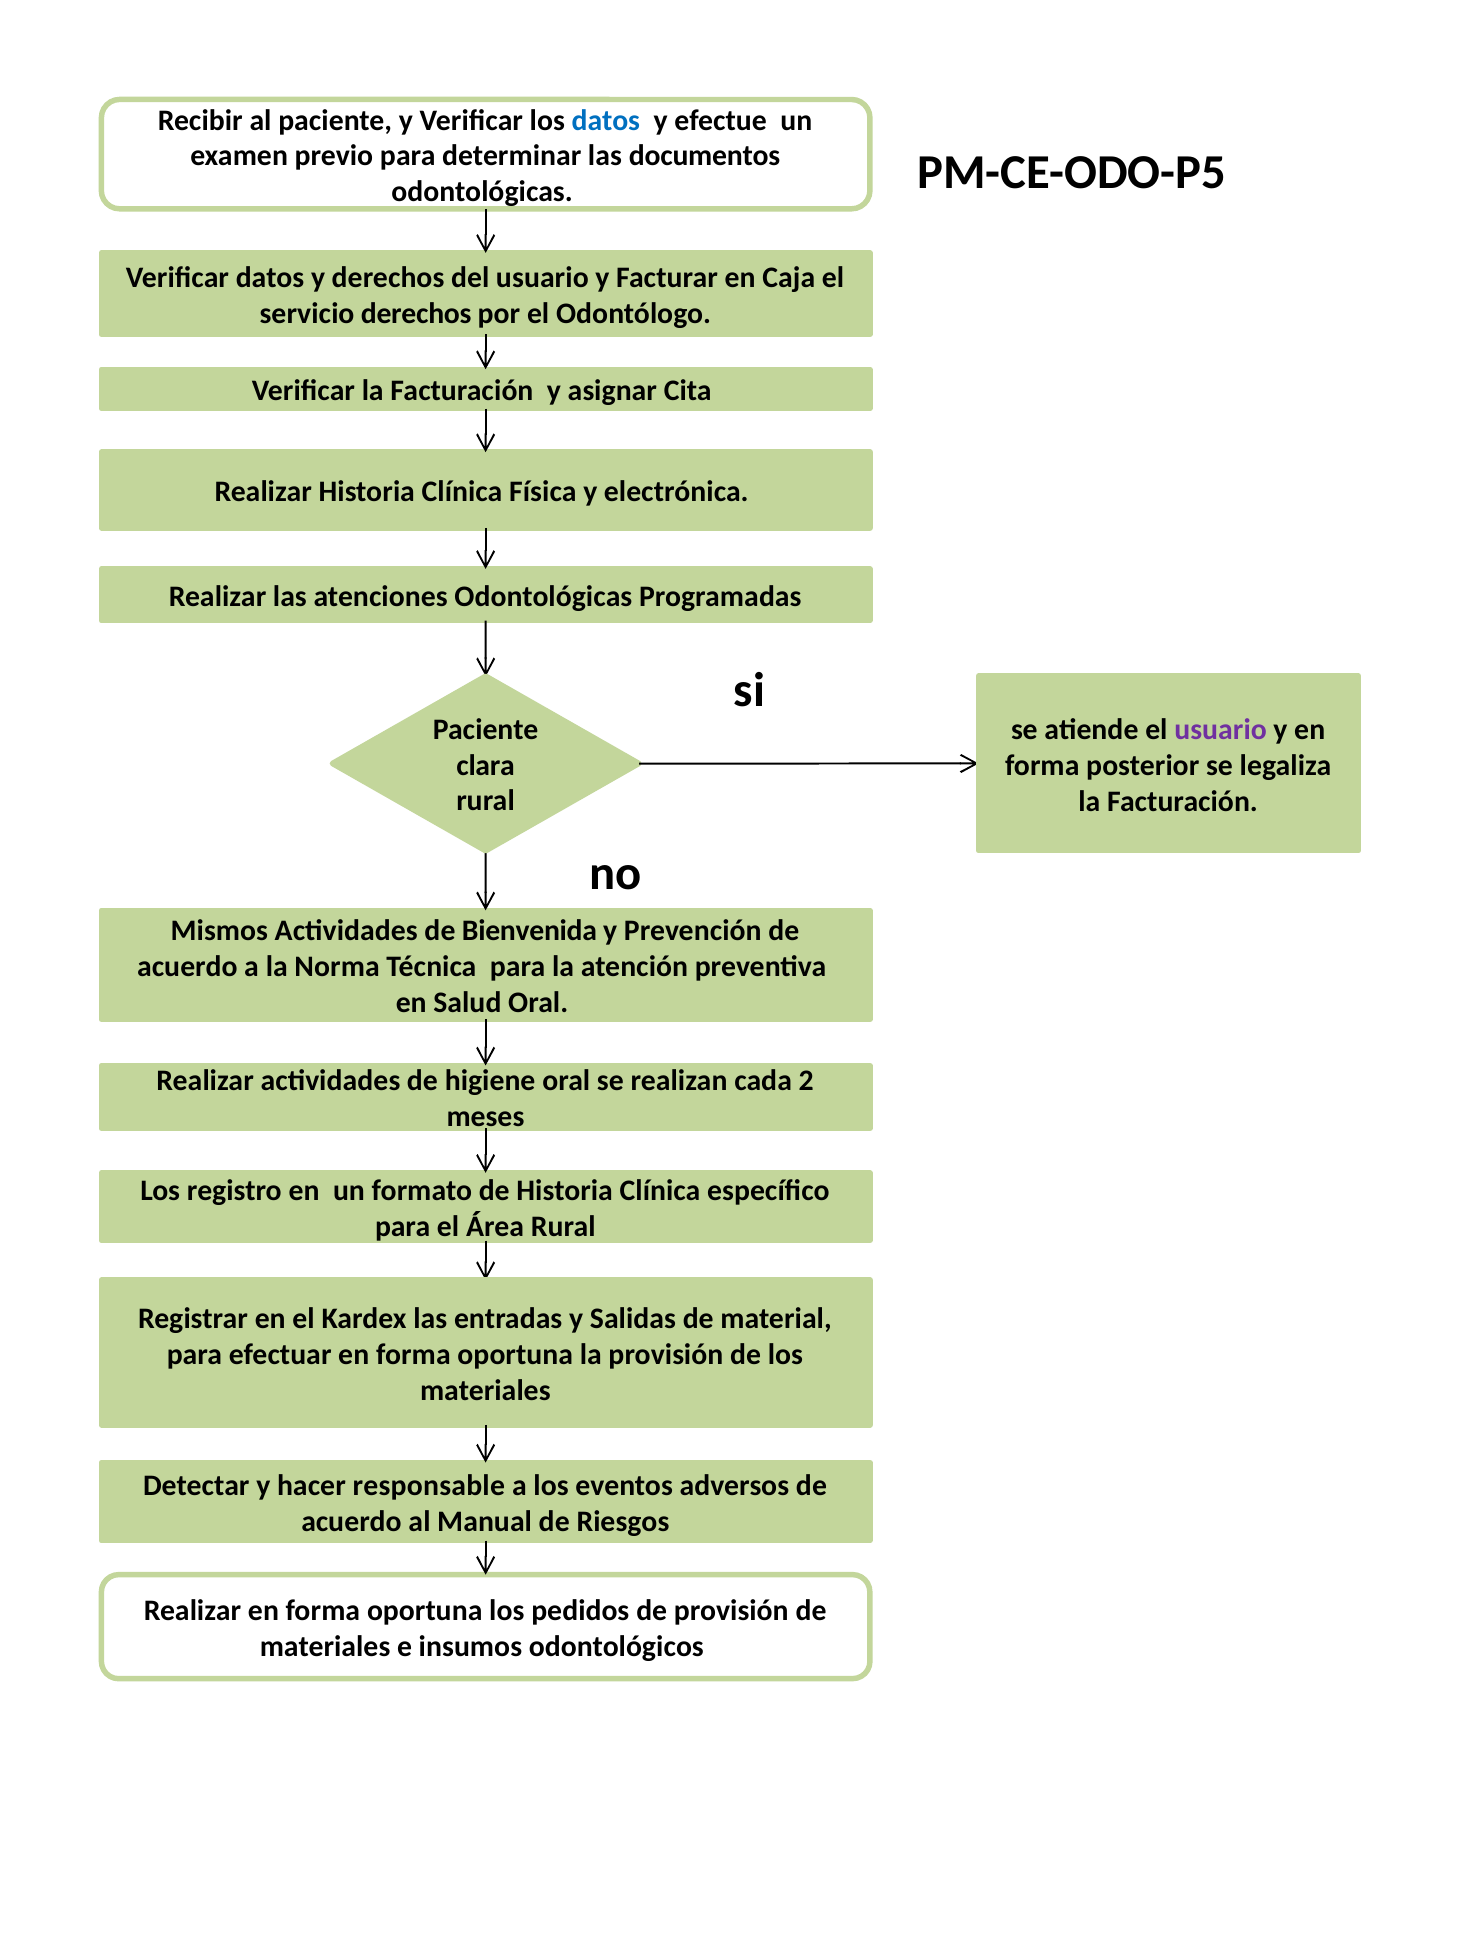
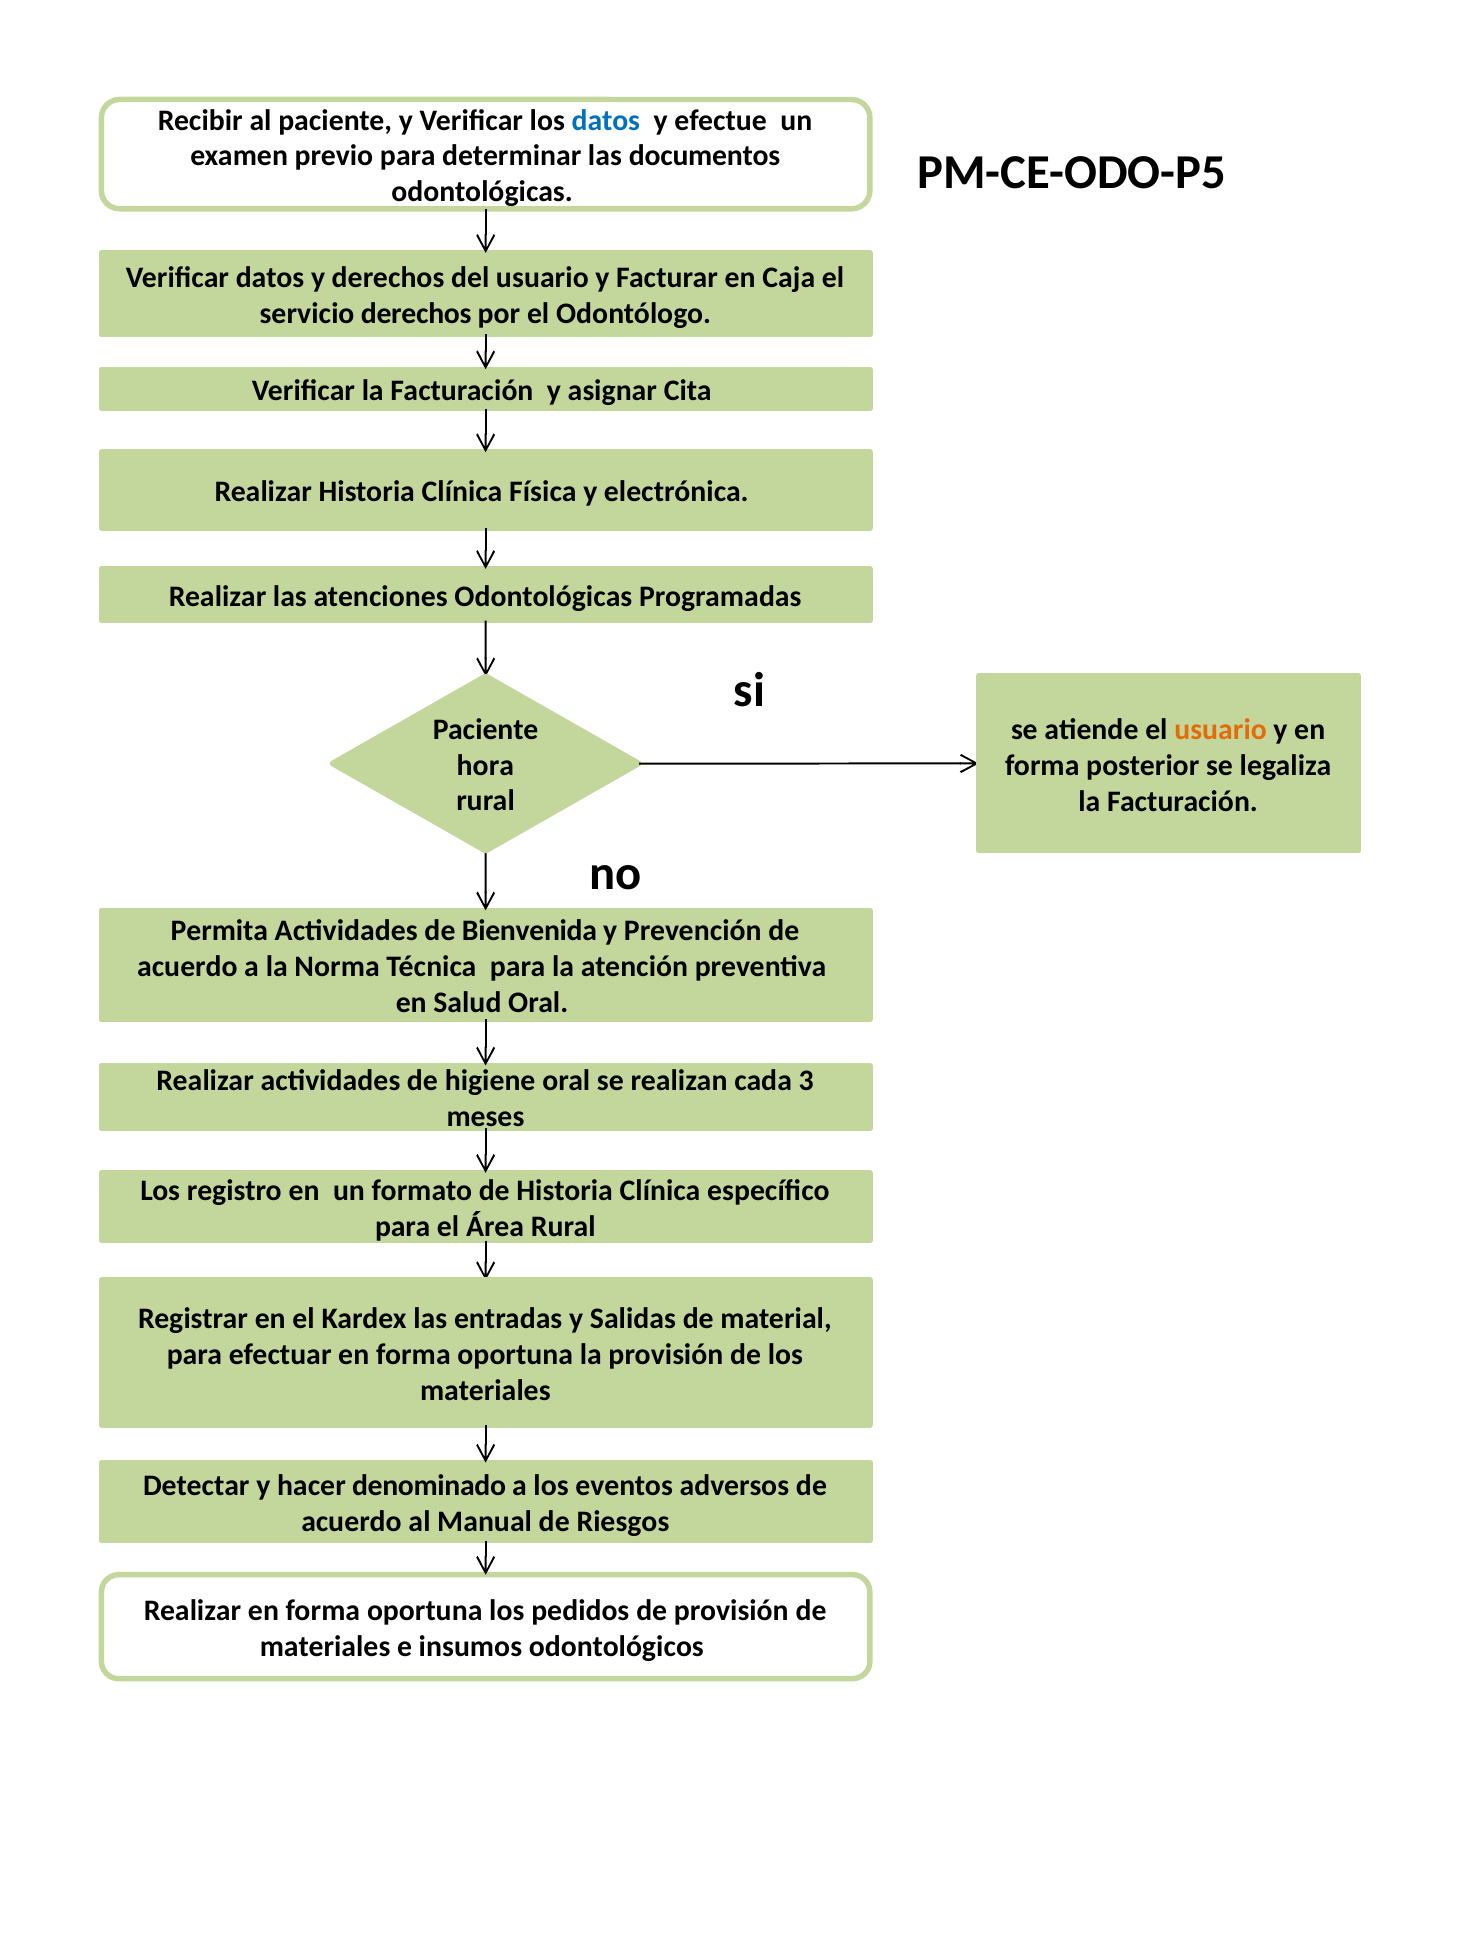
usuario at (1221, 730) colour: purple -> orange
clara: clara -> hora
Mismos: Mismos -> Permita
2: 2 -> 3
responsable: responsable -> denominado
